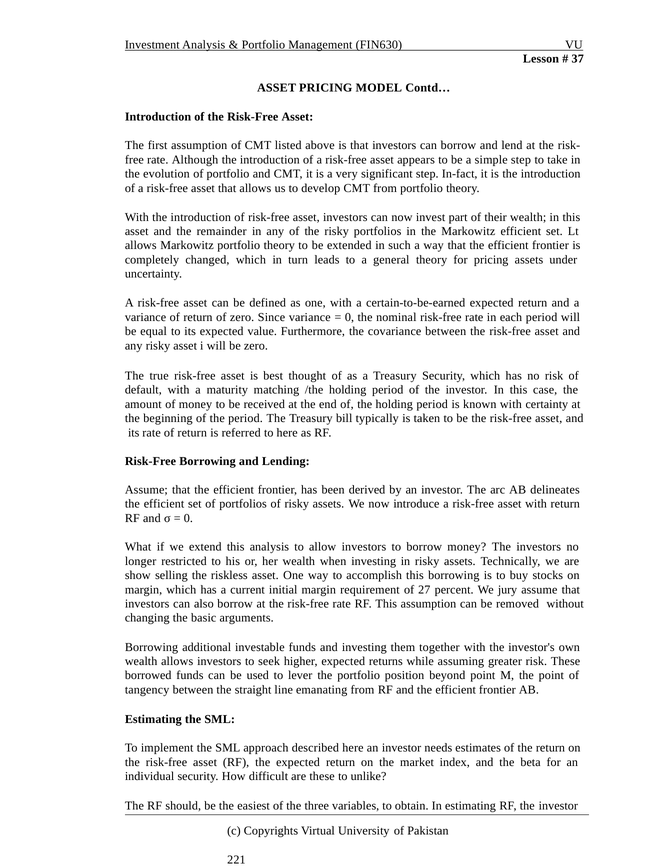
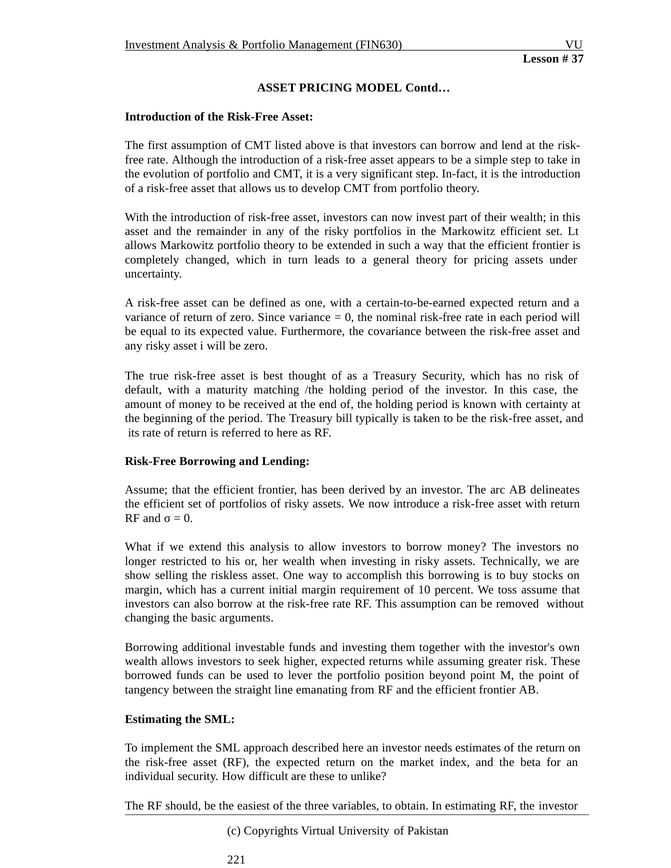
27: 27 -> 10
jury: jury -> toss
